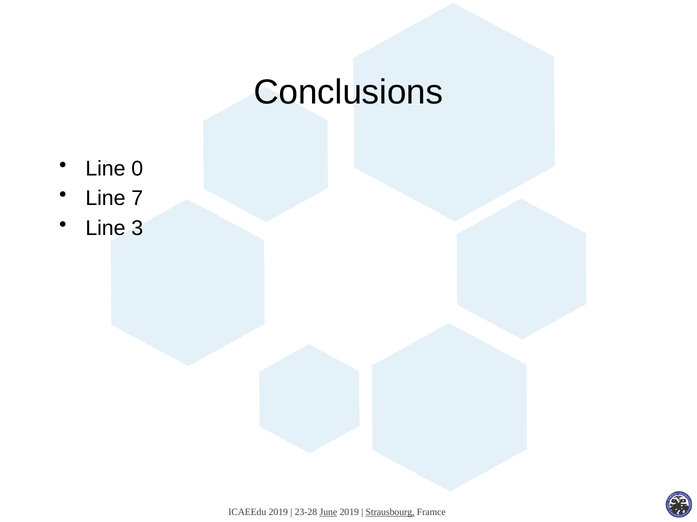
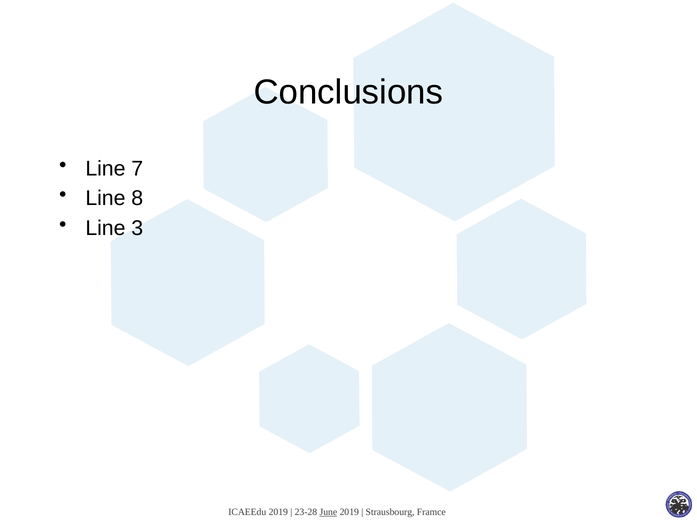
0: 0 -> 7
7: 7 -> 8
Strausbourg underline: present -> none
